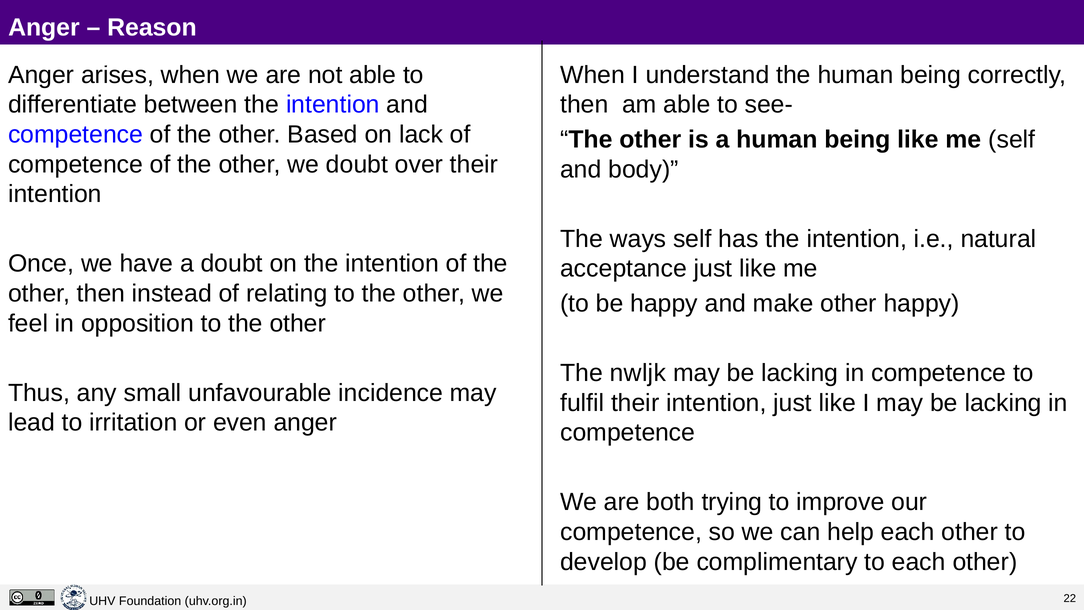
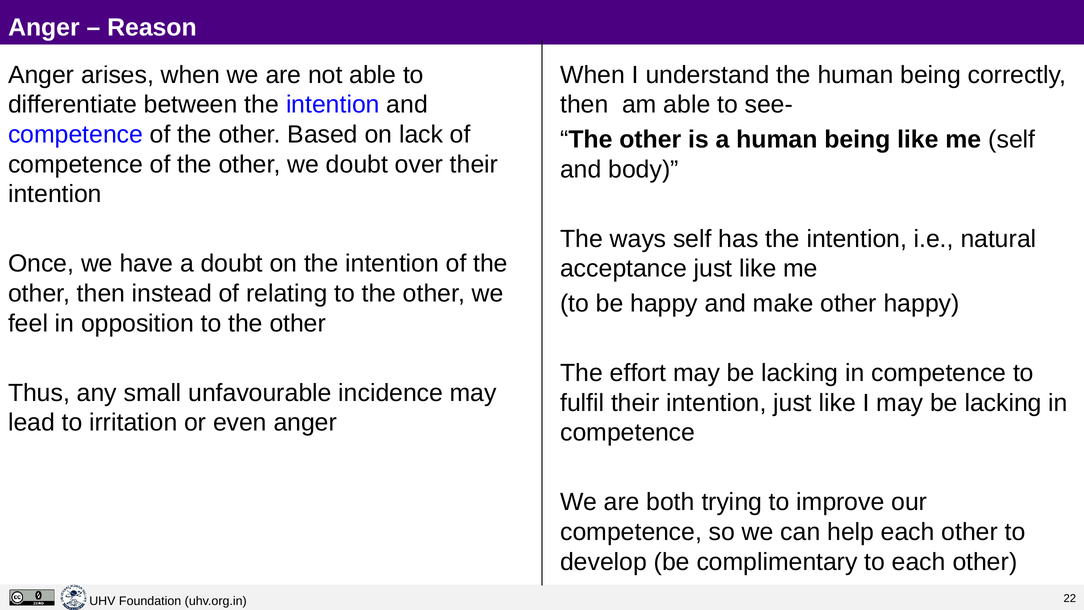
nwljk: nwljk -> effort
